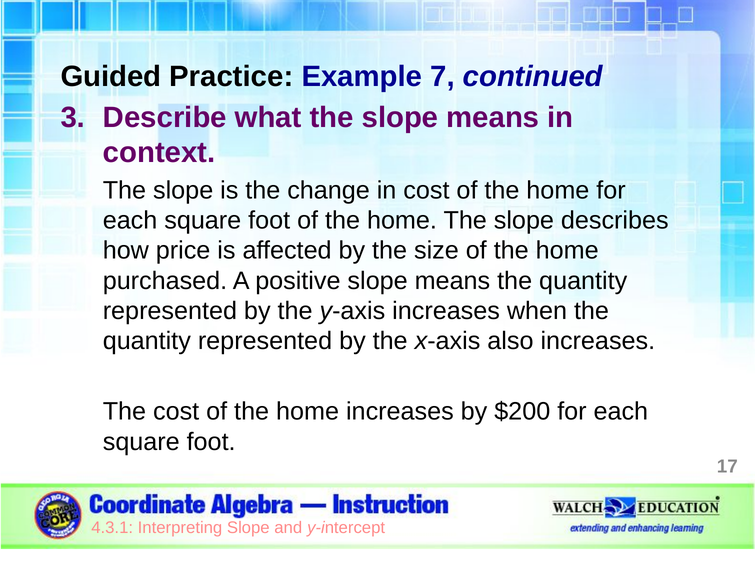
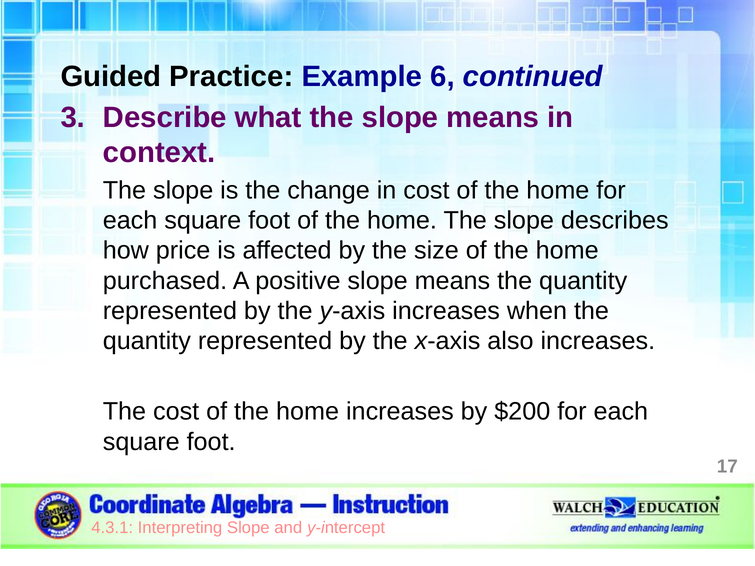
7: 7 -> 6
